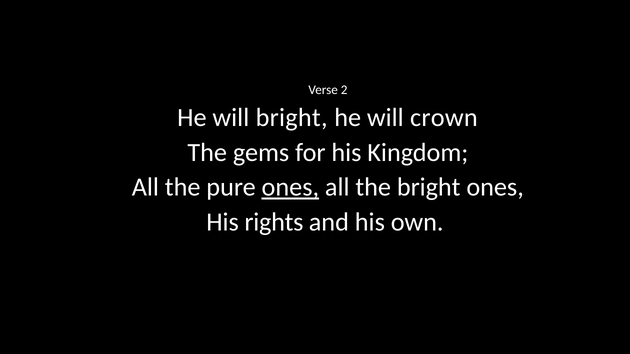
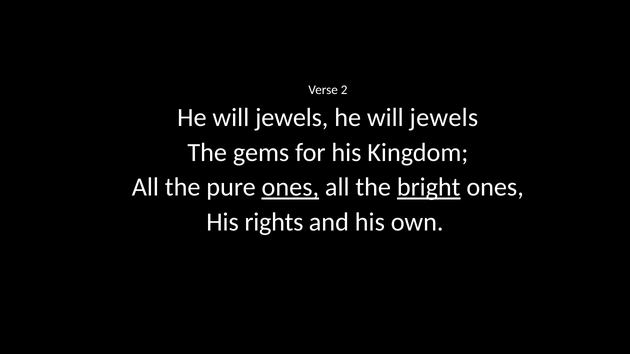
bright at (292, 118): bright -> jewels
crown at (444, 118): crown -> jewels
bright at (429, 187) underline: none -> present
